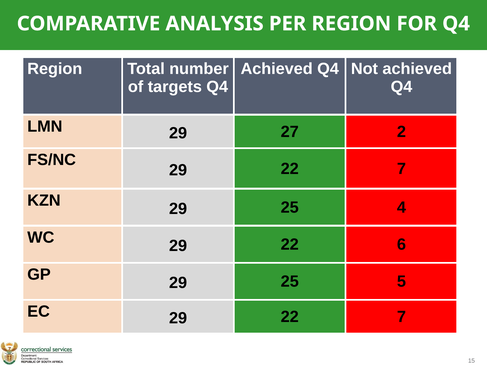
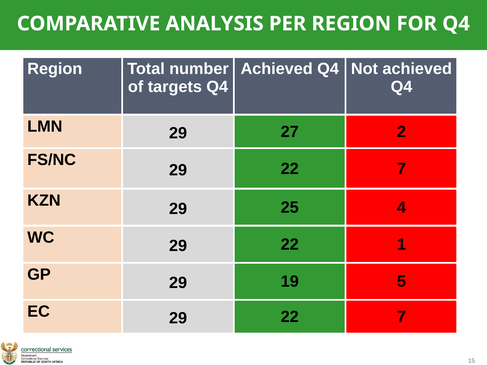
6: 6 -> 1
25 at (290, 282): 25 -> 19
